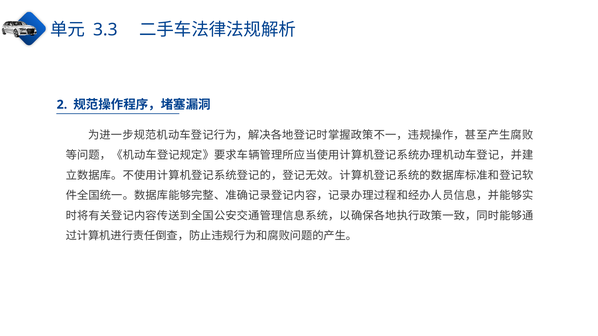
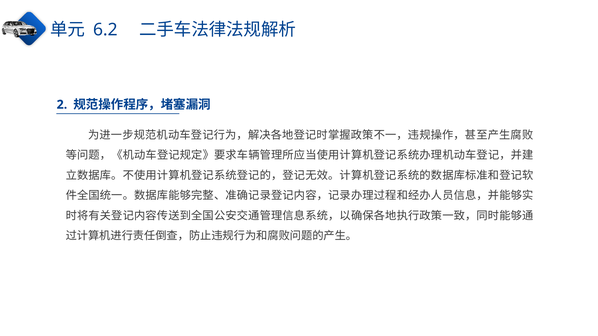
3.3: 3.3 -> 6.2
